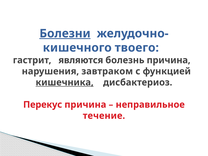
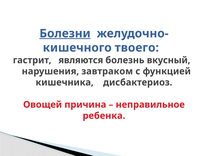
болезнь причина: причина -> вкусный
кишечника underline: present -> none
Перекус: Перекус -> Овощей
течение: течение -> ребенка
